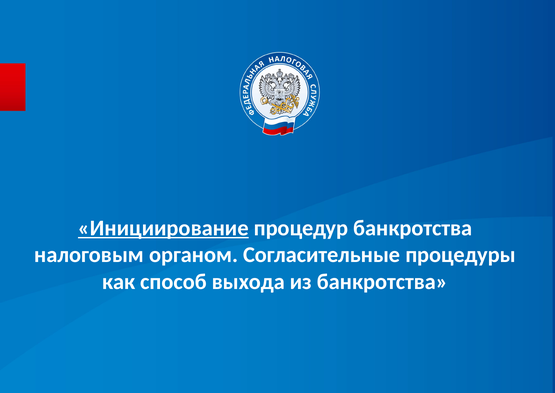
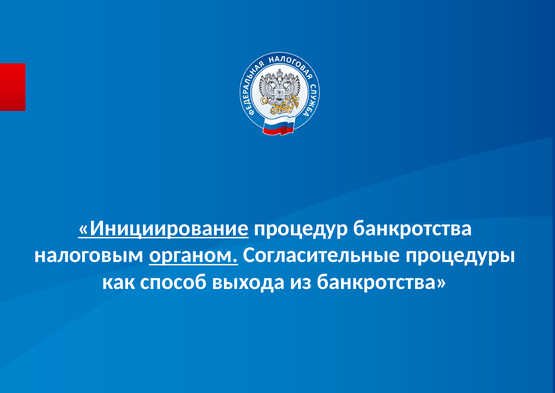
органом underline: none -> present
